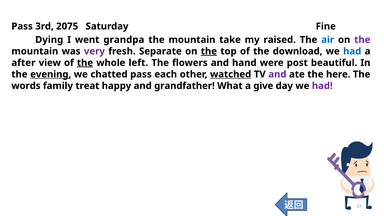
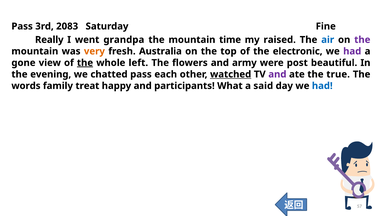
2075: 2075 -> 2083
Dying: Dying -> Really
take: take -> time
very colour: purple -> orange
Separate: Separate -> Australia
the at (209, 51) underline: present -> none
download: download -> electronic
had at (352, 51) colour: blue -> purple
after: after -> gone
hand: hand -> army
evening underline: present -> none
here: here -> true
grandfather: grandfather -> participants
give: give -> said
had at (322, 86) colour: purple -> blue
